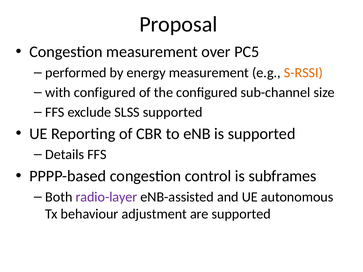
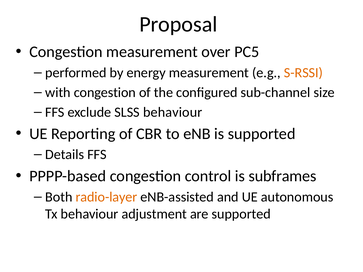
with configured: configured -> congestion
SLSS supported: supported -> behaviour
radio-layer colour: purple -> orange
